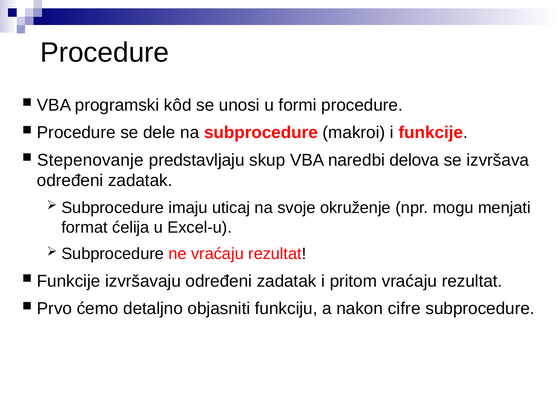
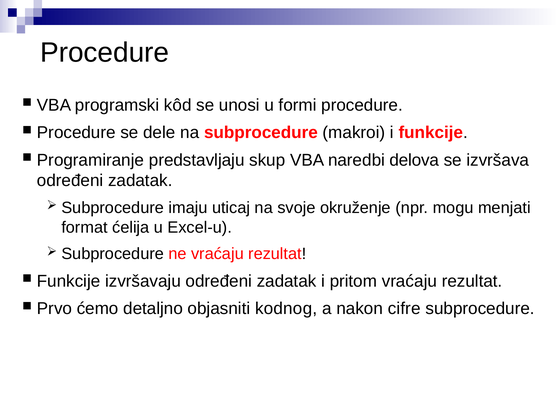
Stepenovanje: Stepenovanje -> Programiranje
funkciju: funkciju -> kodnog
